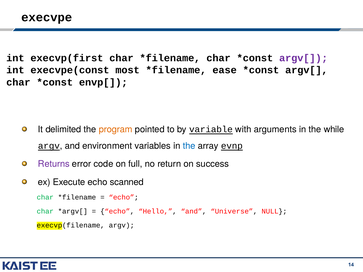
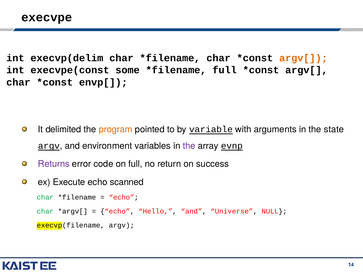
execvp(first: execvp(first -> execvp(delim
argv[ at (303, 58) colour: purple -> orange
most: most -> some
ease at (225, 70): ease -> full
while: while -> state
the at (189, 146) colour: blue -> purple
